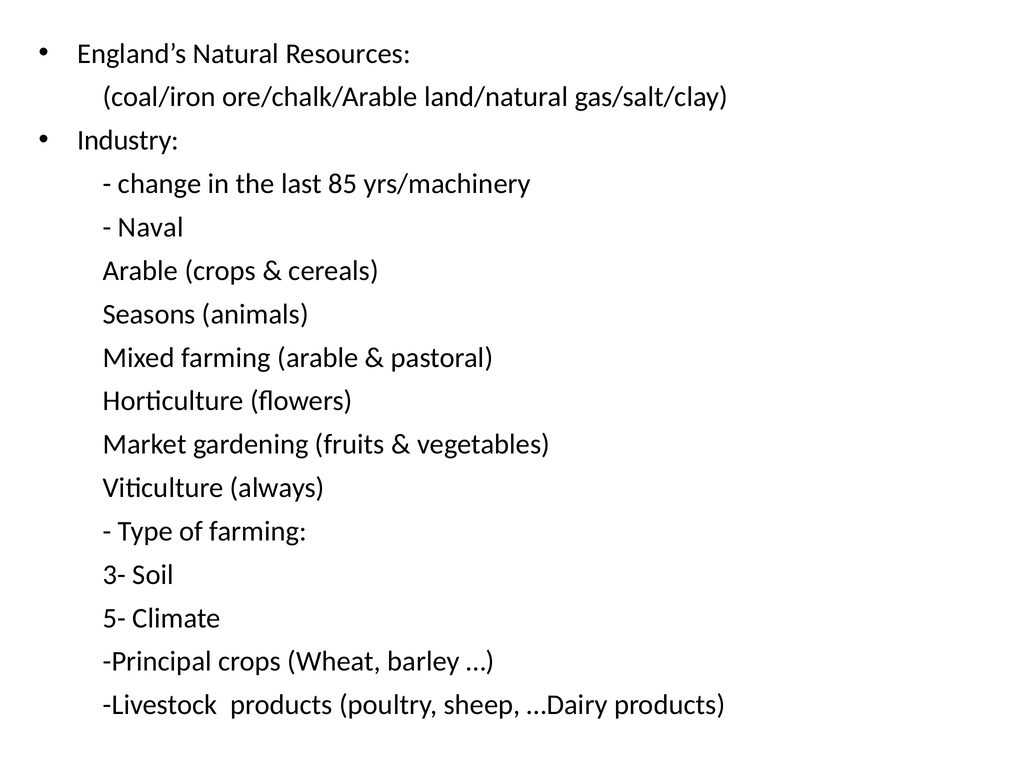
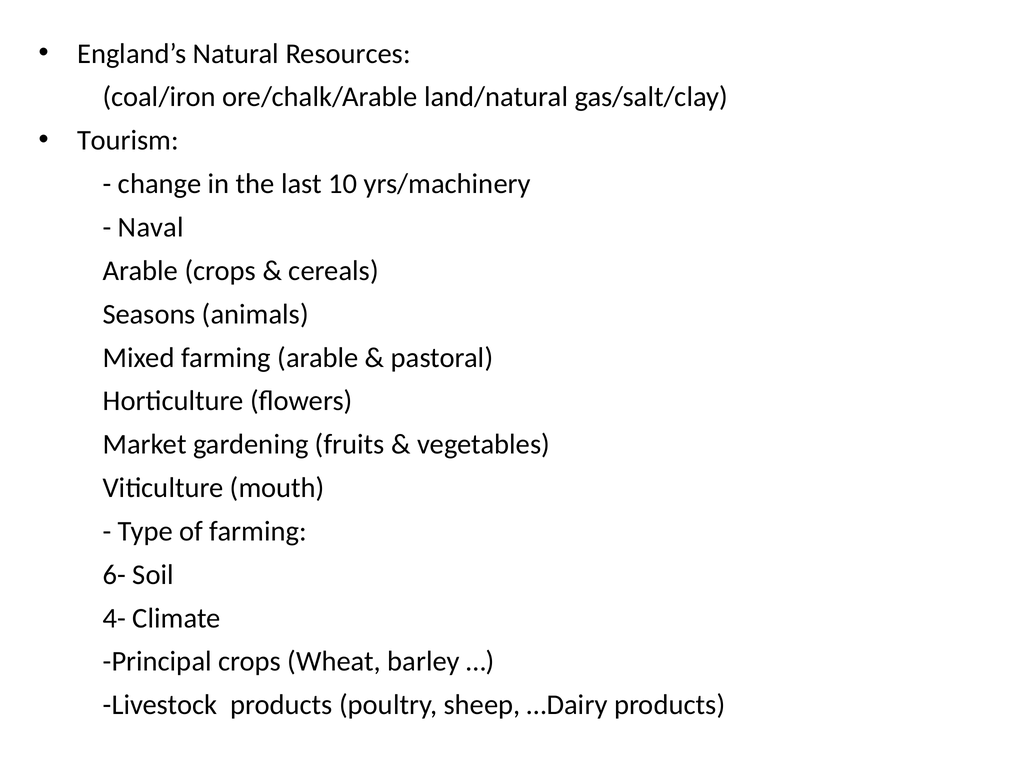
Industry: Industry -> Tourism
85: 85 -> 10
always: always -> mouth
3-: 3- -> 6-
5-: 5- -> 4-
